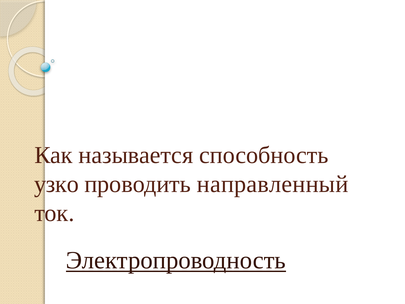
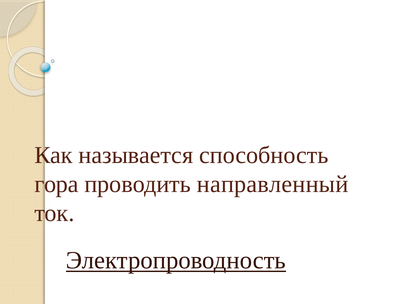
узко: узко -> гора
